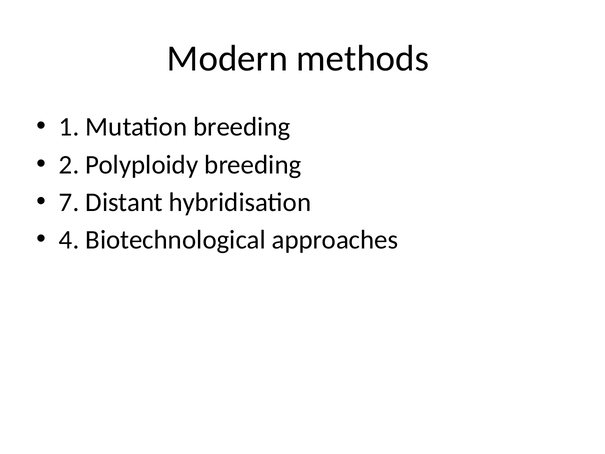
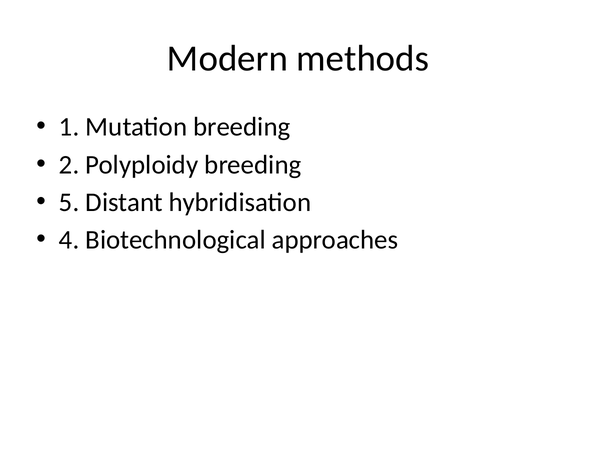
7: 7 -> 5
